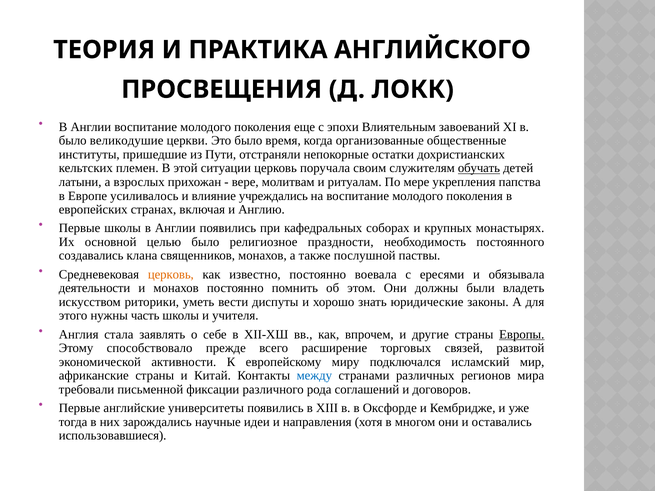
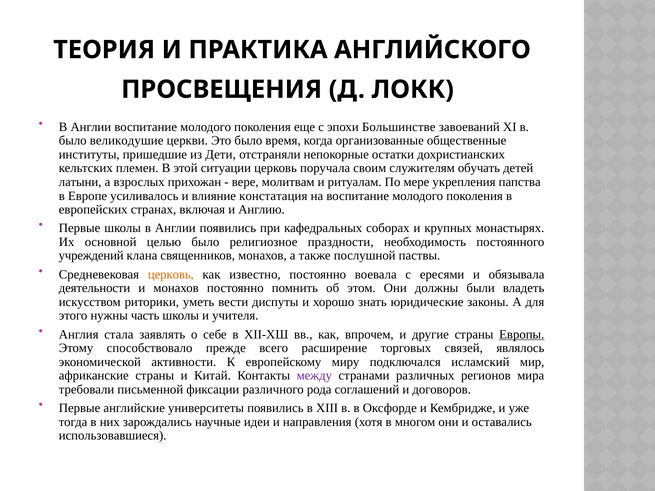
Влиятельным: Влиятельным -> Большинстве
Пути: Пути -> Дети
обучать underline: present -> none
учреждались: учреждались -> констатация
создавались: создавались -> учреждений
развитой: развитой -> являлось
между colour: blue -> purple
